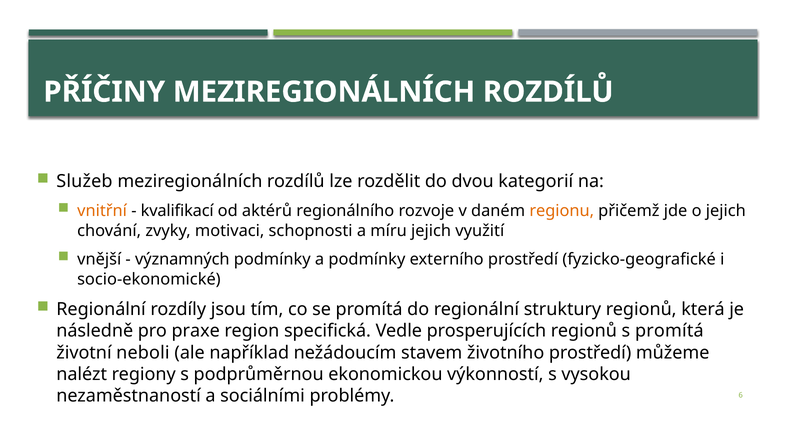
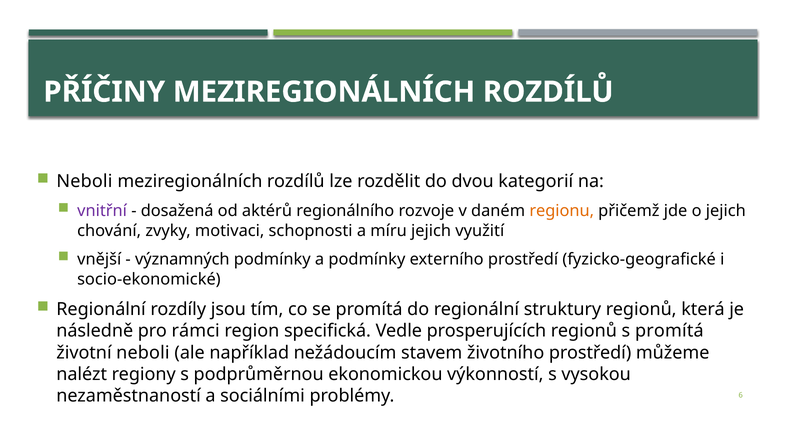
Služeb at (84, 181): Služeb -> Neboli
vnitřní colour: orange -> purple
kvalifikací: kvalifikací -> dosažená
praxe: praxe -> rámci
